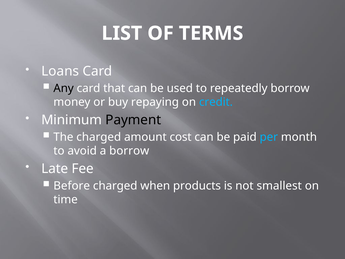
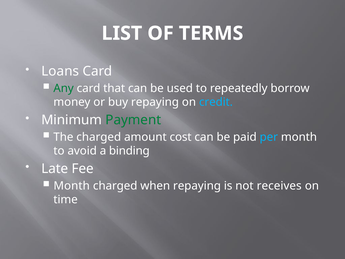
Any colour: black -> green
Payment colour: black -> green
a borrow: borrow -> binding
Before at (72, 186): Before -> Month
when products: products -> repaying
smallest: smallest -> receives
